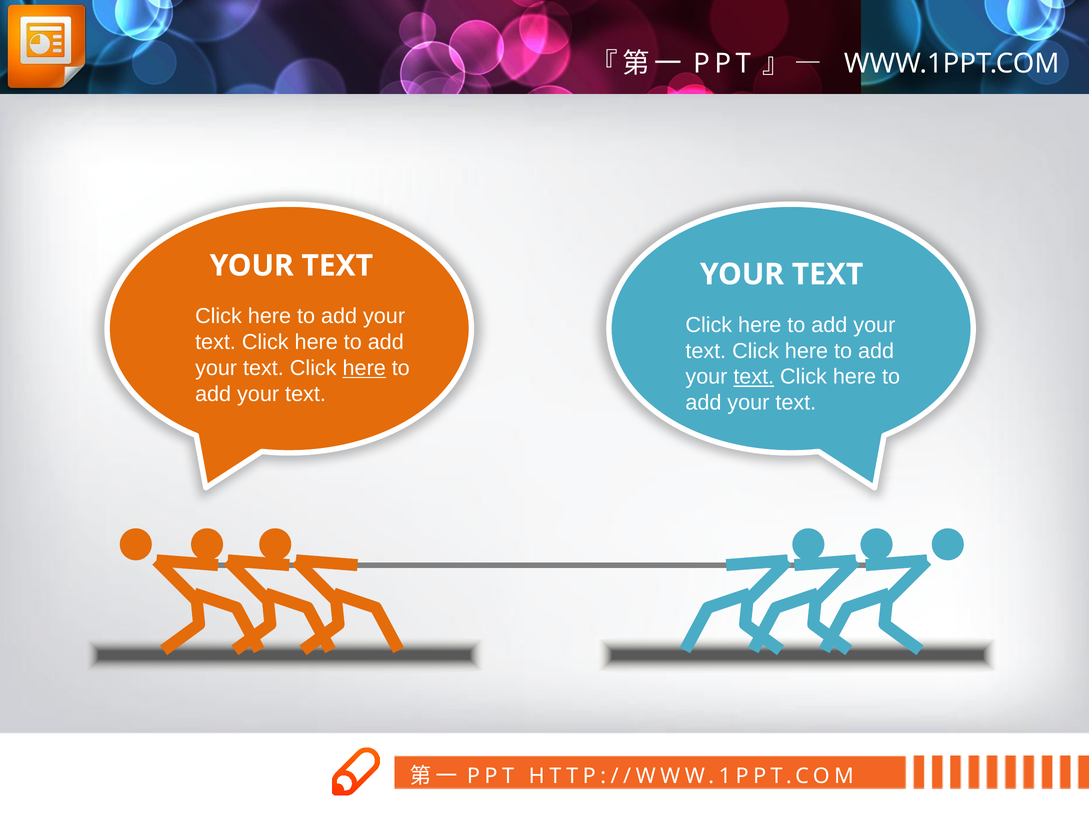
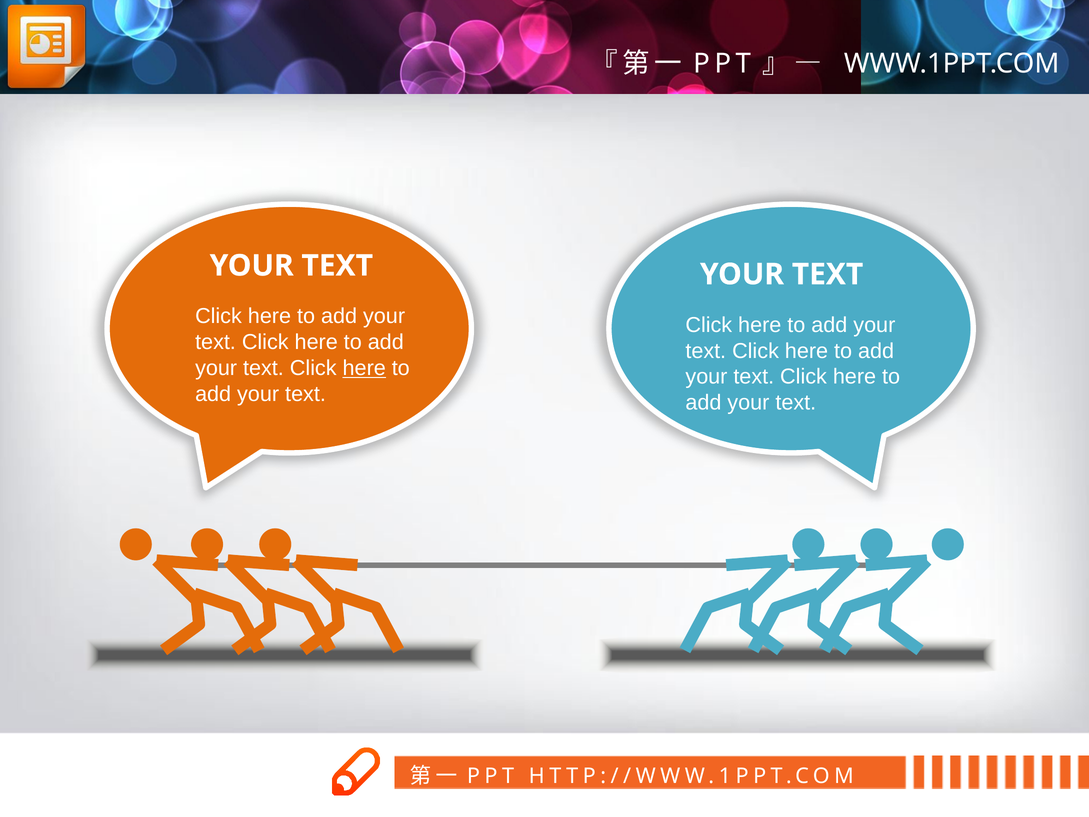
text at (754, 377) underline: present -> none
